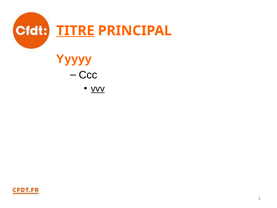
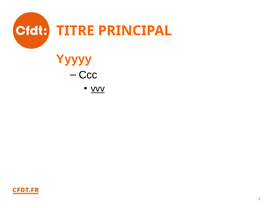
TITRE underline: present -> none
